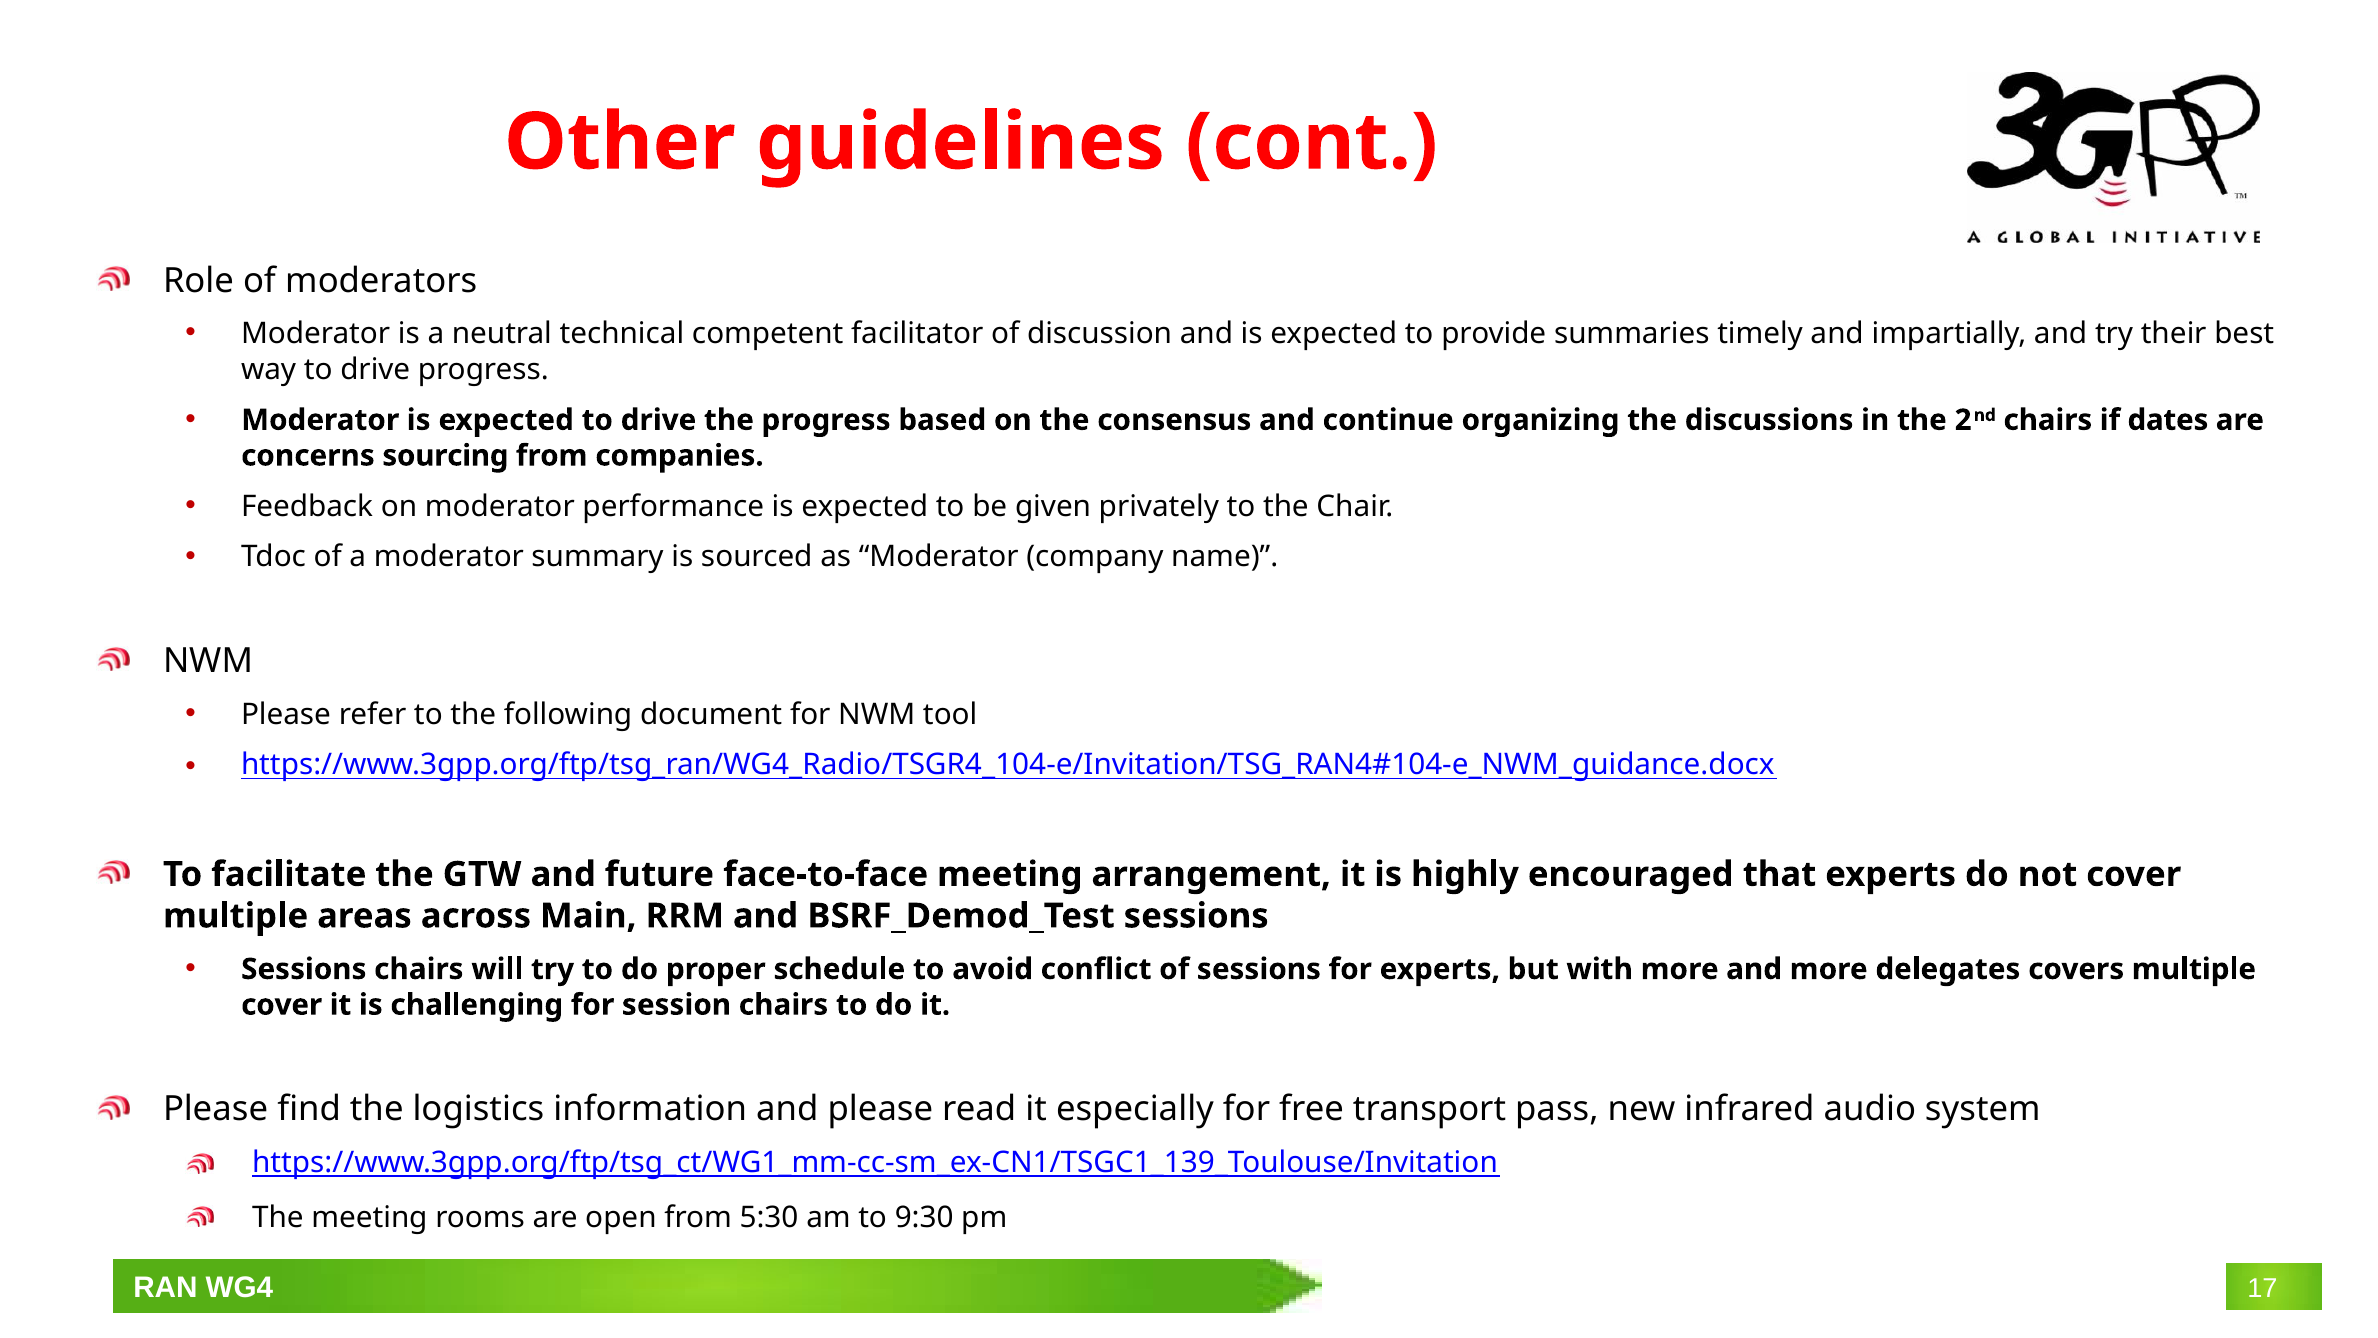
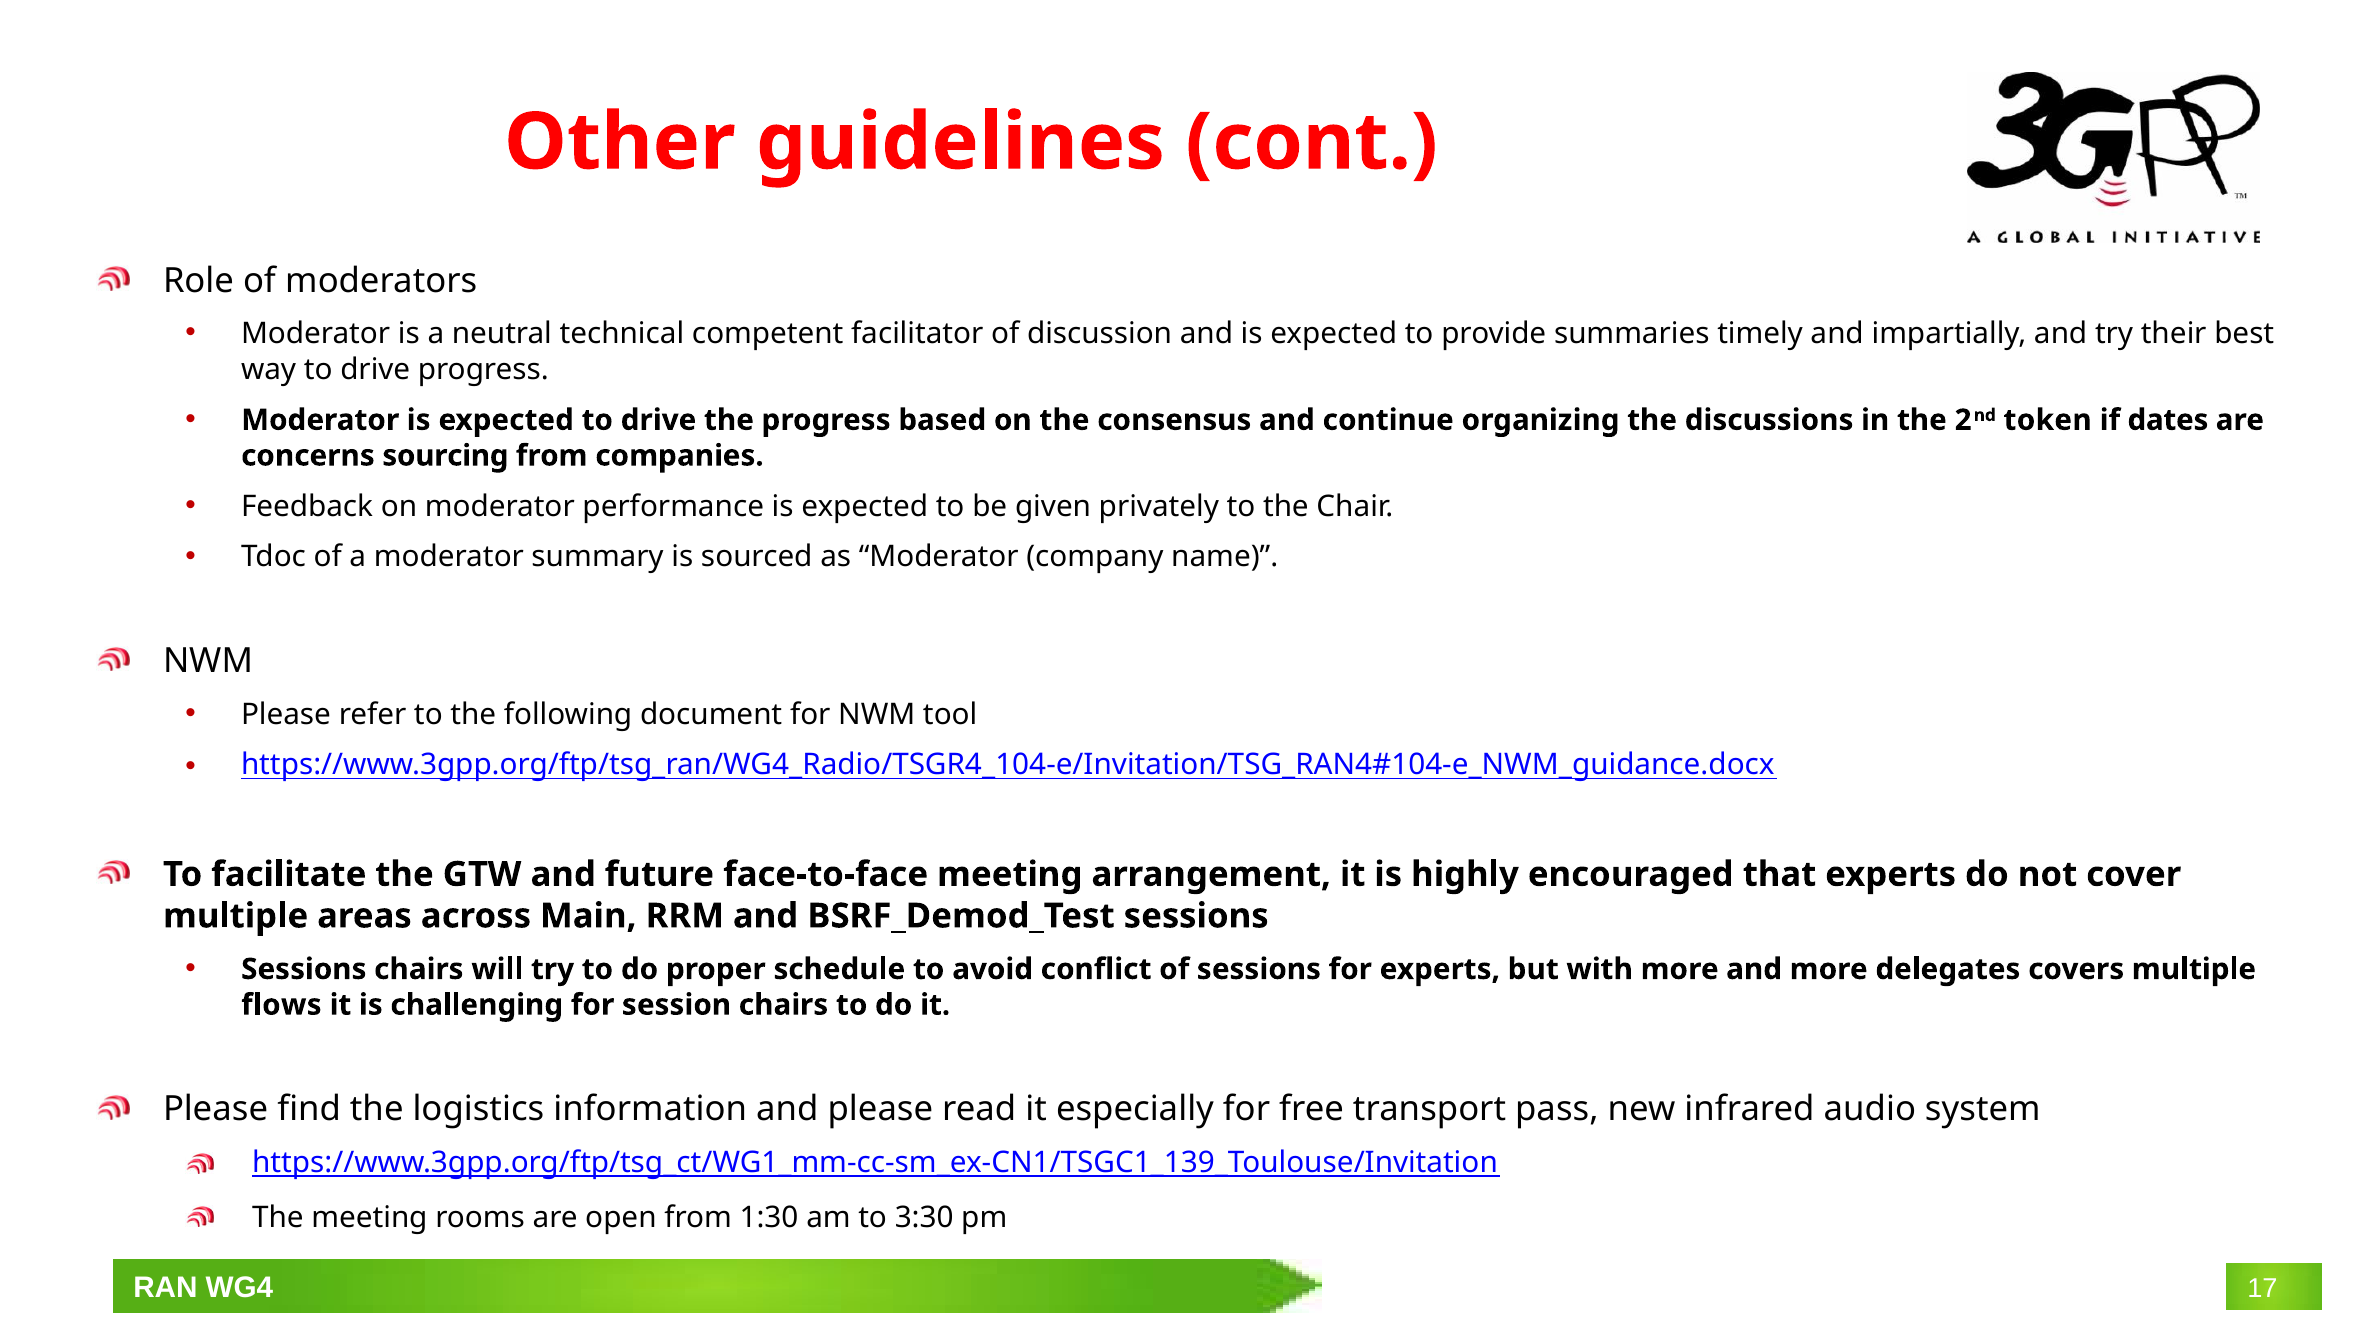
2nd chairs: chairs -> token
cover at (282, 1005): cover -> flows
5:30: 5:30 -> 1:30
9:30: 9:30 -> 3:30
